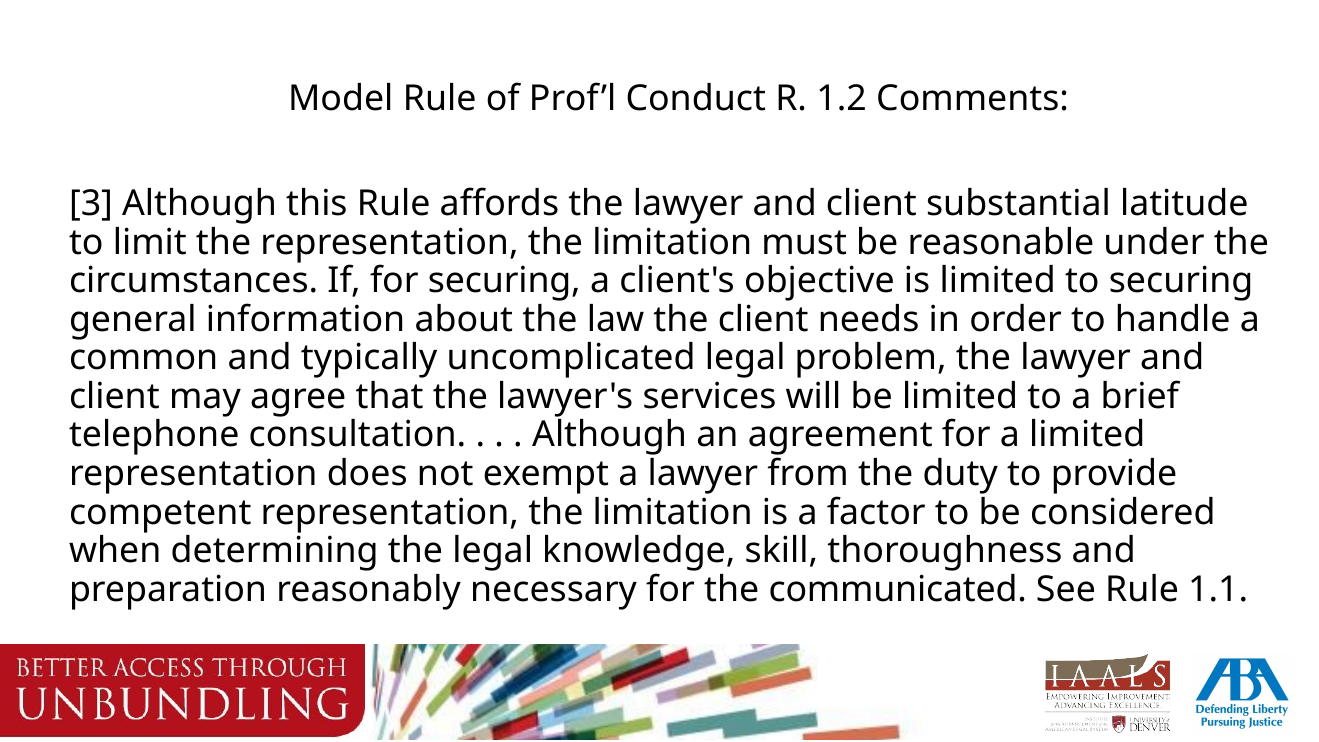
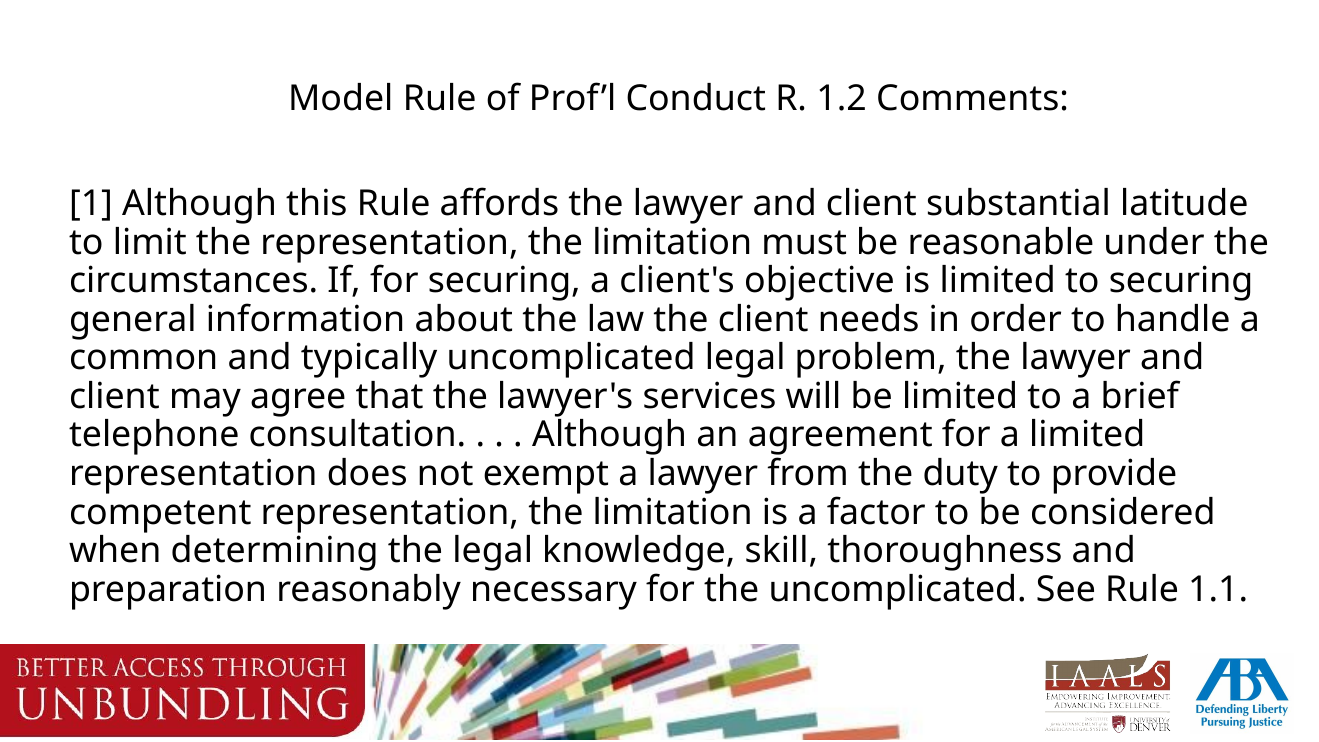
3: 3 -> 1
the communicated: communicated -> uncomplicated
